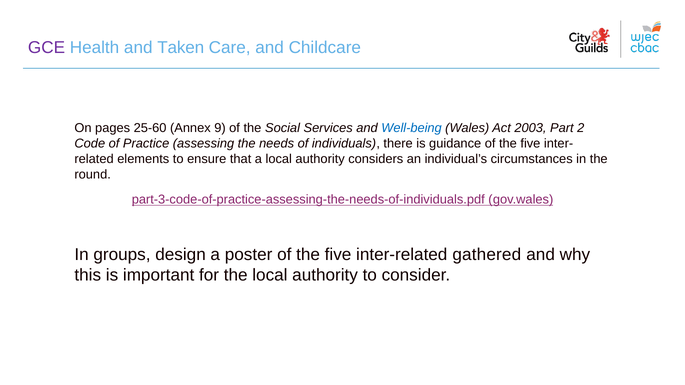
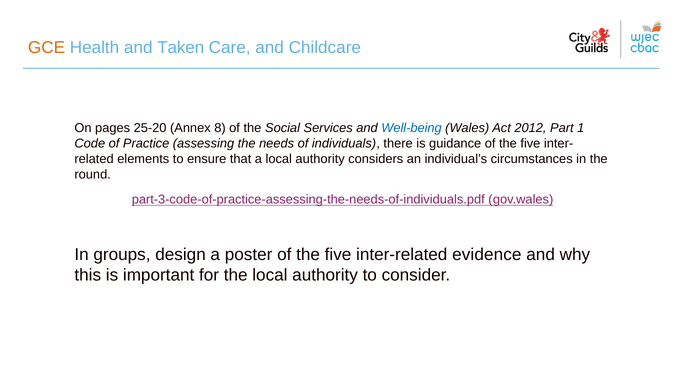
GCE colour: purple -> orange
25-60: 25-60 -> 25-20
9: 9 -> 8
2003: 2003 -> 2012
2: 2 -> 1
gathered: gathered -> evidence
